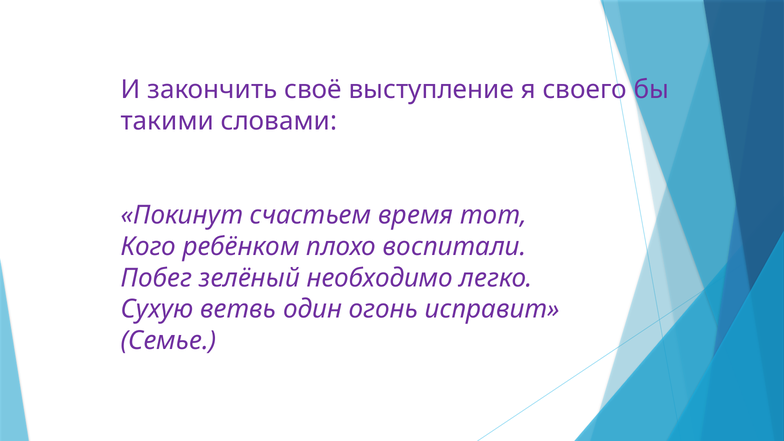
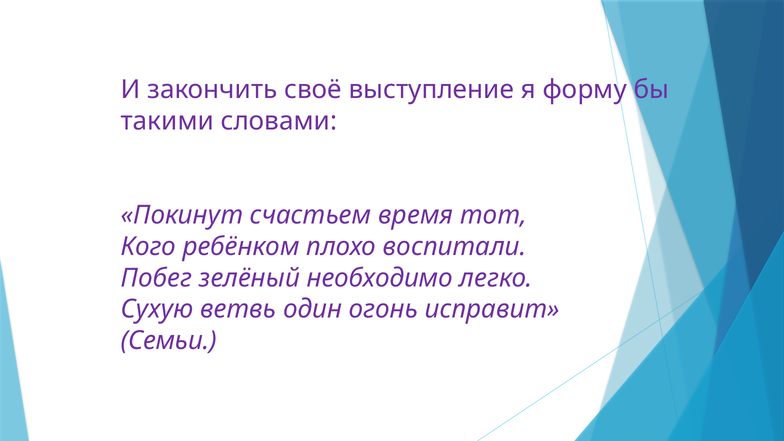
своего: своего -> форму
Семье: Семье -> Семьи
